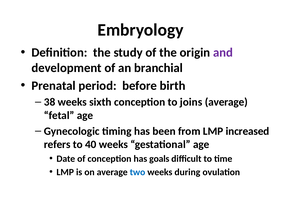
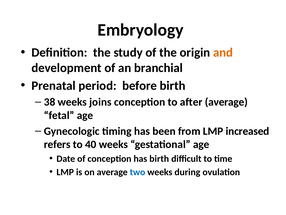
and colour: purple -> orange
sixth: sixth -> joins
joins: joins -> after
has goals: goals -> birth
